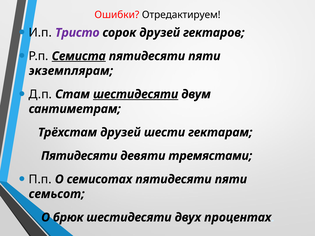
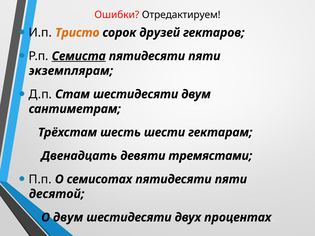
Тристо colour: purple -> orange
шестидесяти at (136, 94) underline: present -> none
Трёхстам друзей: друзей -> шесть
Пятидесяти at (79, 156): Пятидесяти -> Двенадцать
семьсот: семьсот -> десятой
О брюк: брюк -> двум
